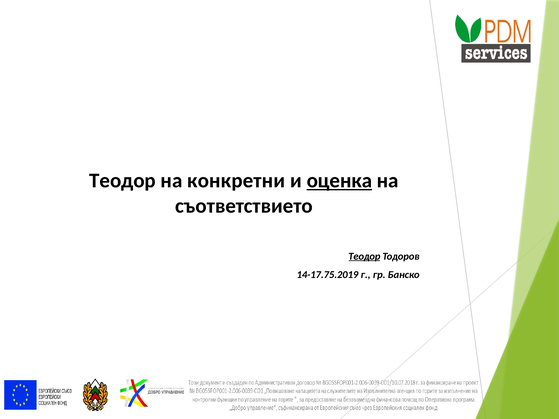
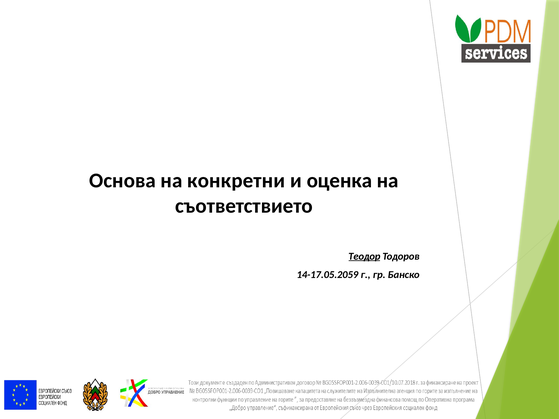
Теодор at (123, 181): Теодор -> Основа
оценка underline: present -> none
14-17.75.2019: 14-17.75.2019 -> 14-17.05.2059
